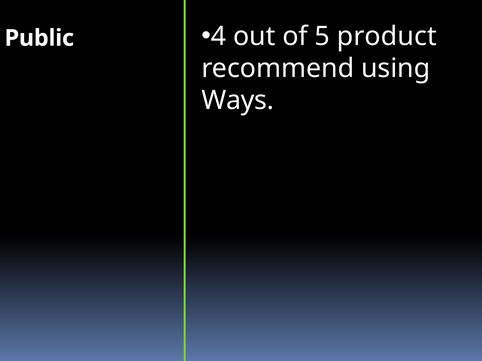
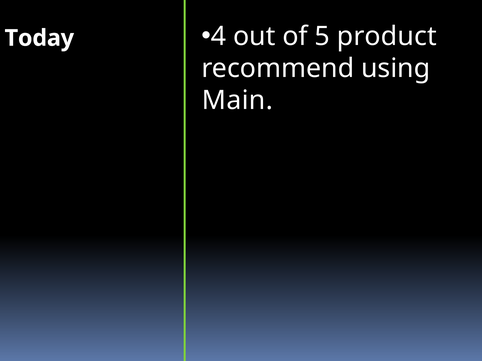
Public: Public -> Today
Ways: Ways -> Main
